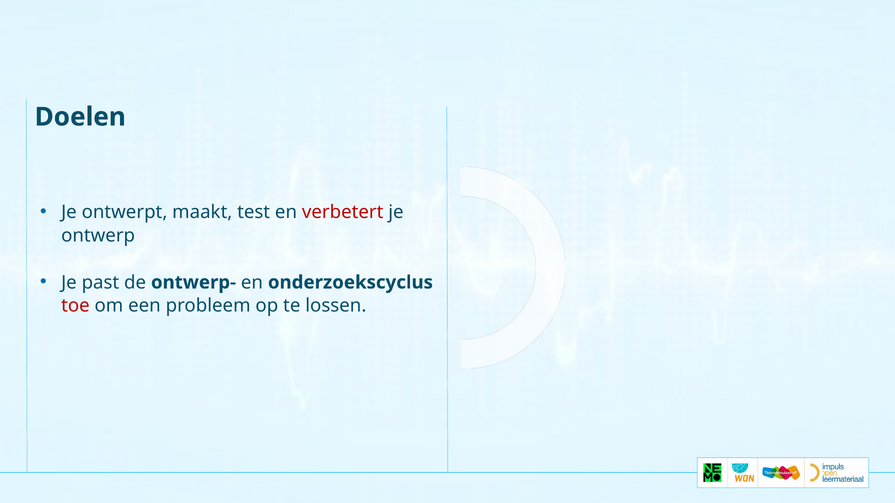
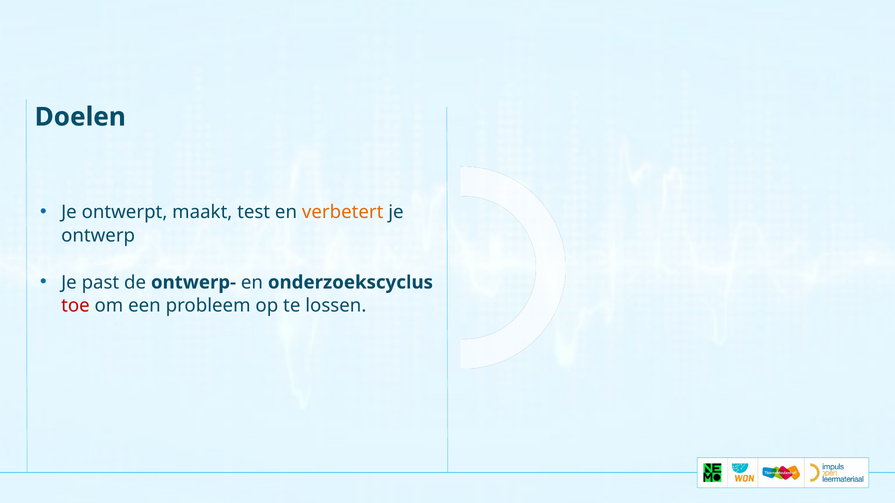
verbetert colour: red -> orange
